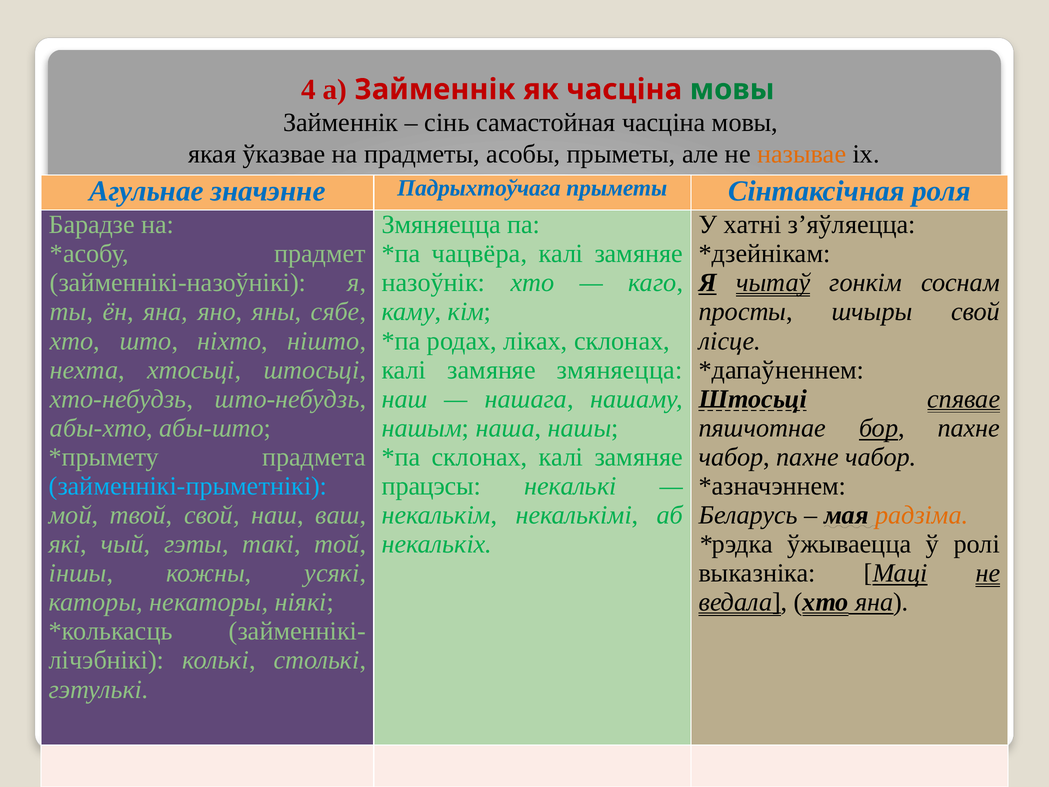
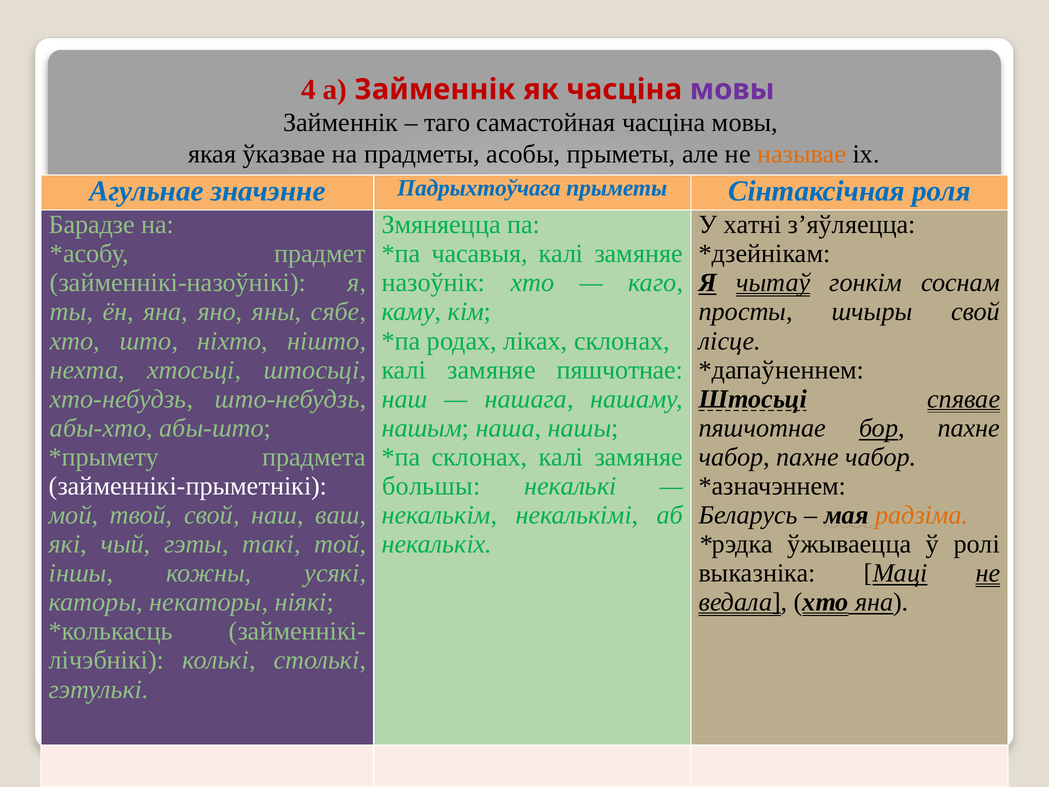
мовы at (732, 89) colour: green -> purple
сінь: сінь -> таго
чацвёра: чацвёра -> часавыя
замяняе змяняецца: змяняецца -> пяшчотнае
займеннікі-прыметнікі colour: light blue -> white
працэсы: працэсы -> большы
